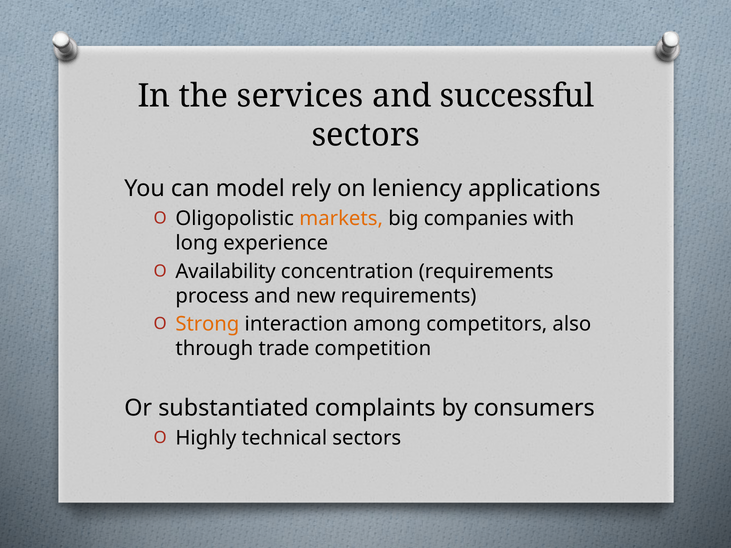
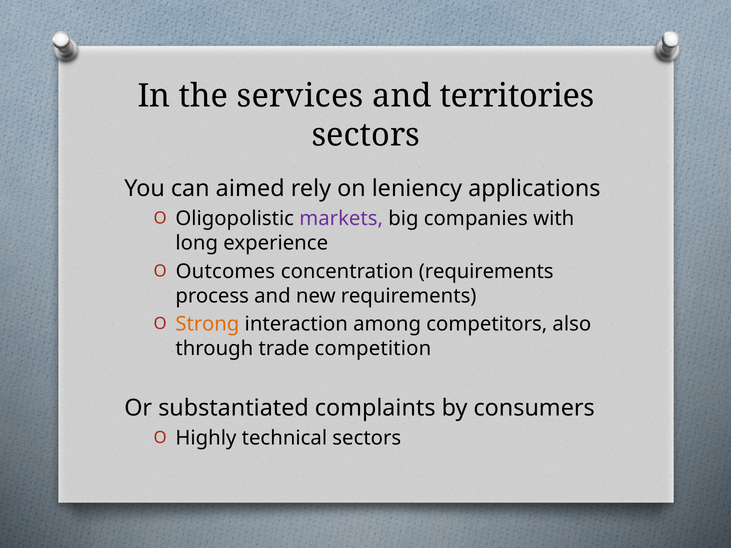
successful: successful -> territories
model: model -> aimed
markets colour: orange -> purple
Availability: Availability -> Outcomes
